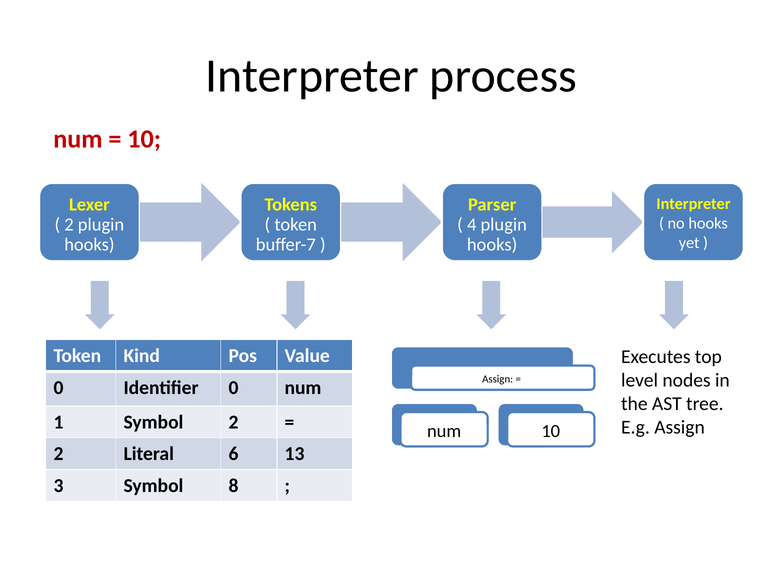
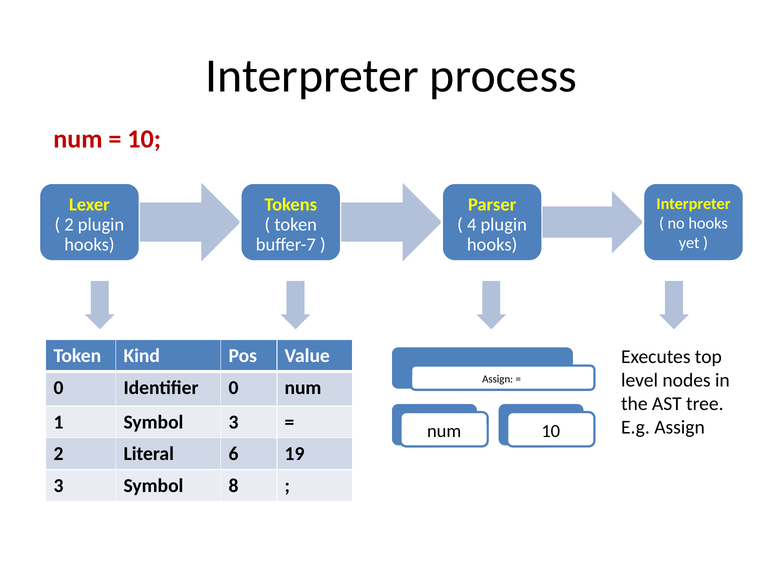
Symbol 2: 2 -> 3
13: 13 -> 19
